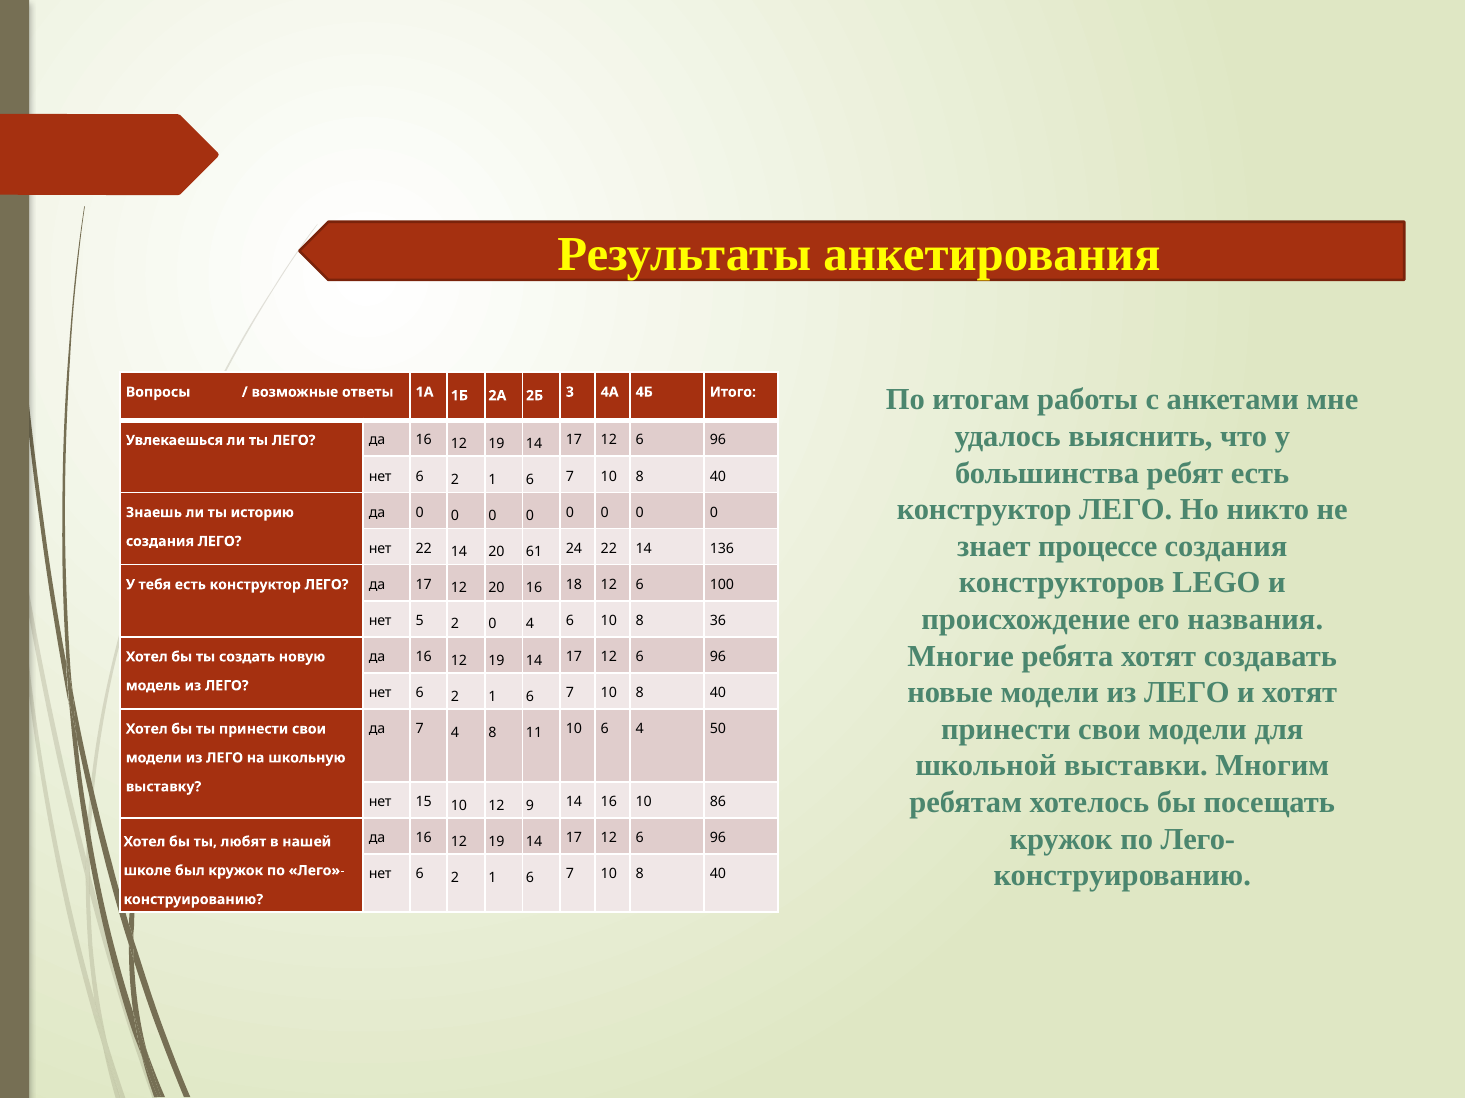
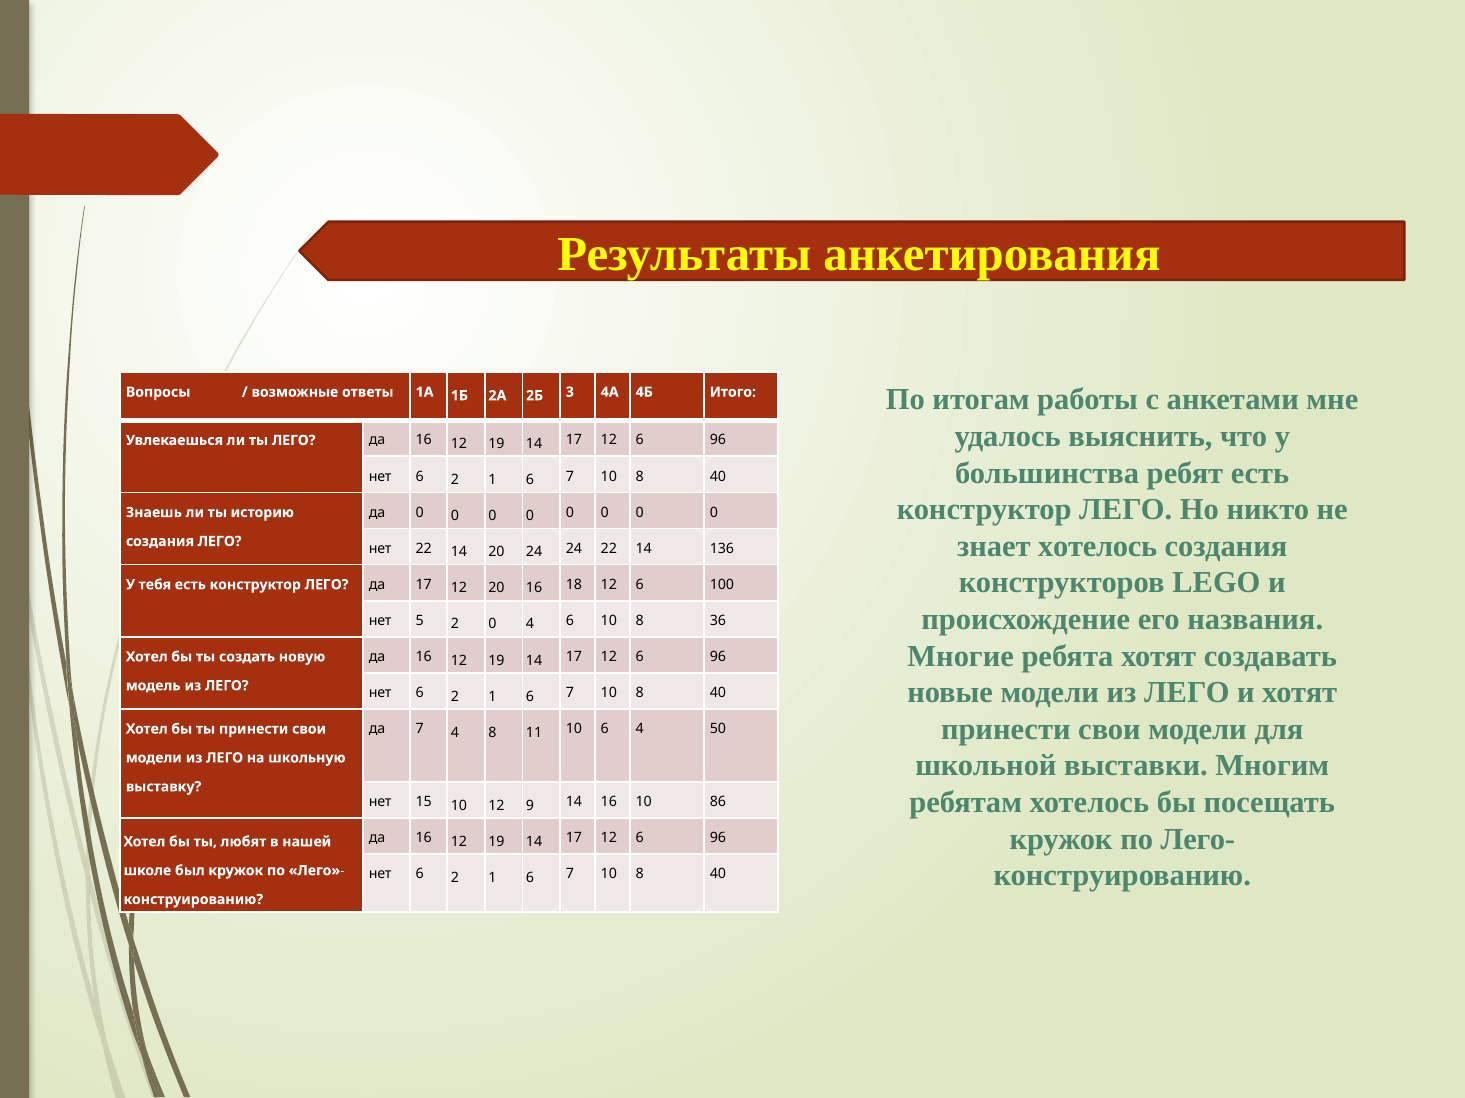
знает процессе: процессе -> хотелось
20 61: 61 -> 24
